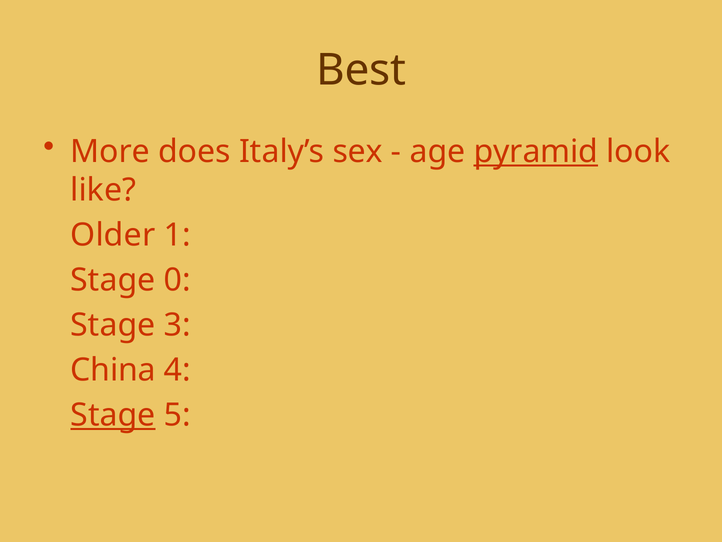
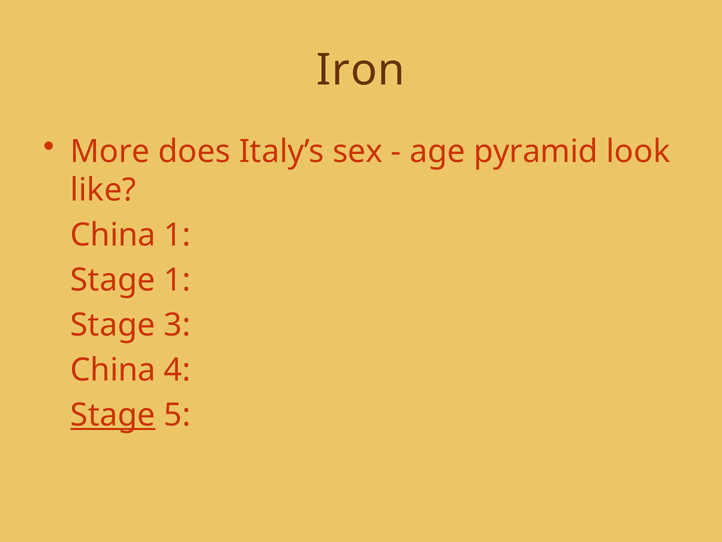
Best: Best -> Iron
pyramid underline: present -> none
Older at (113, 235): Older -> China
Stage 0: 0 -> 1
